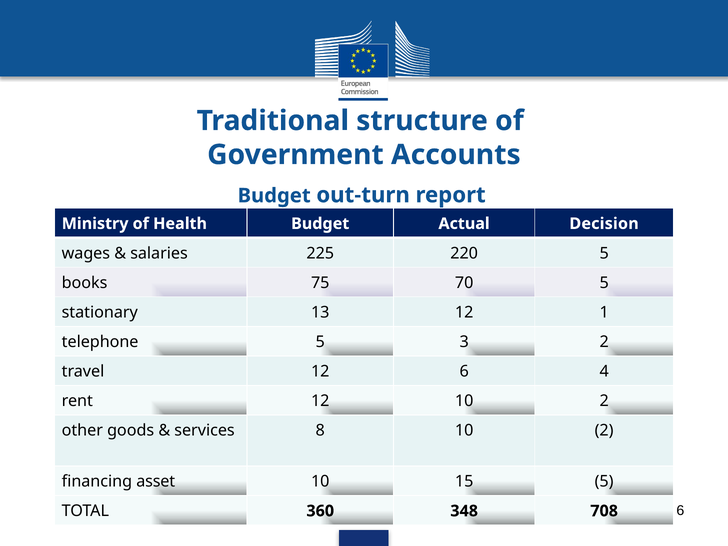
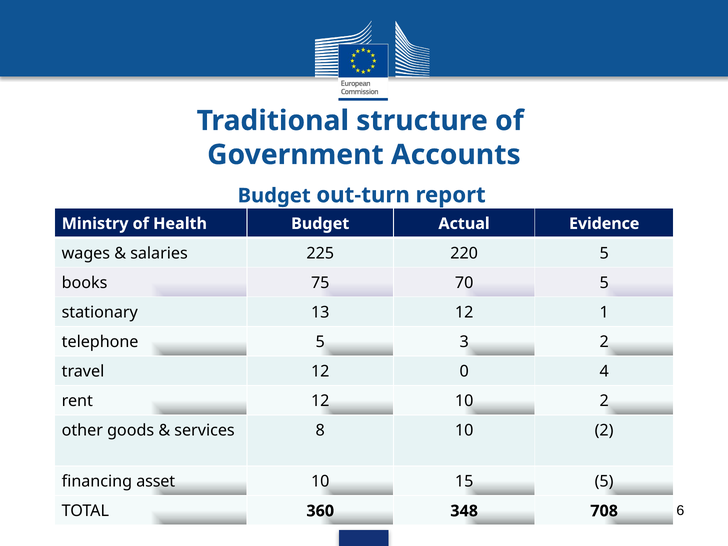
Decision: Decision -> Evidence
12 6: 6 -> 0
